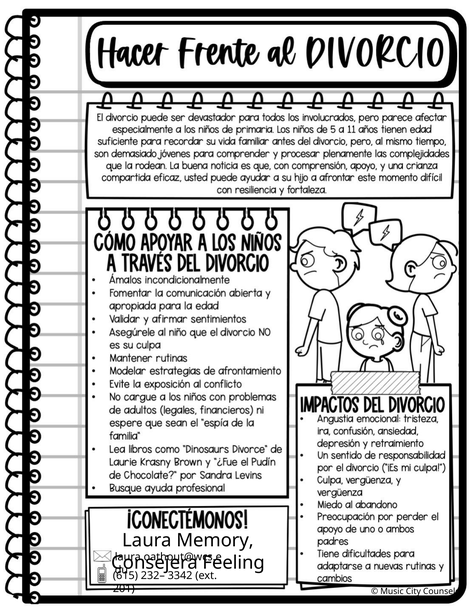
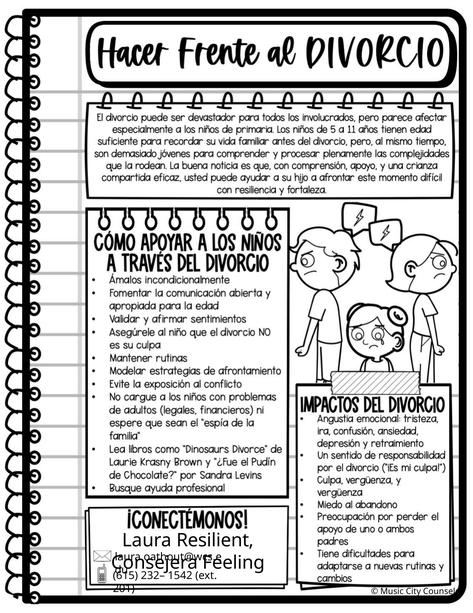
Memory: Memory -> Resilient
3342: 3342 -> 1542
